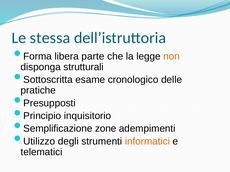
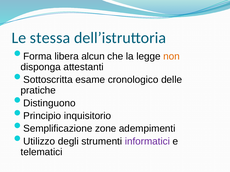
parte: parte -> alcun
strutturali: strutturali -> attestanti
Presupposti: Presupposti -> Distinguono
informatici colour: orange -> purple
